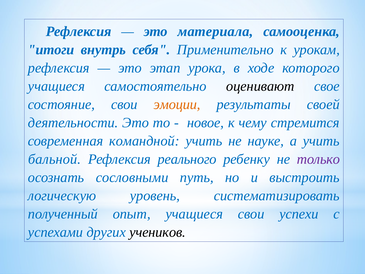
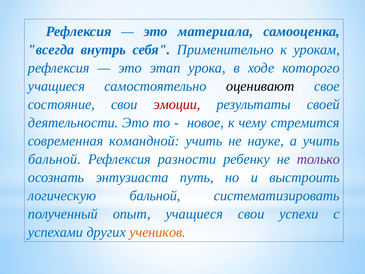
итоги: итоги -> всегда
эмоции colour: orange -> red
реального: реального -> разности
сословными: сословными -> энтузиаста
логическую уровень: уровень -> бальной
учеников colour: black -> orange
